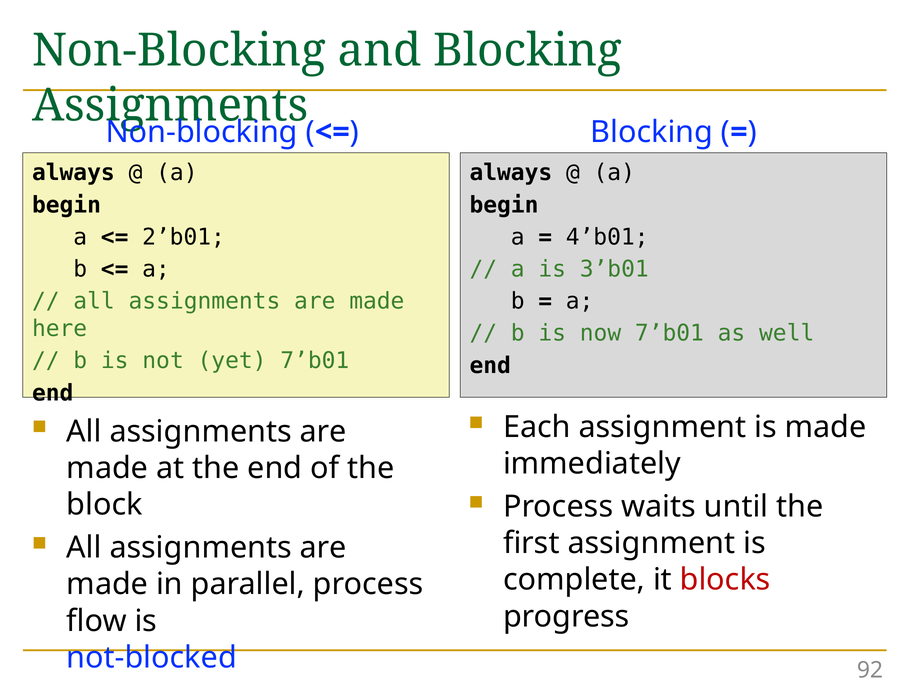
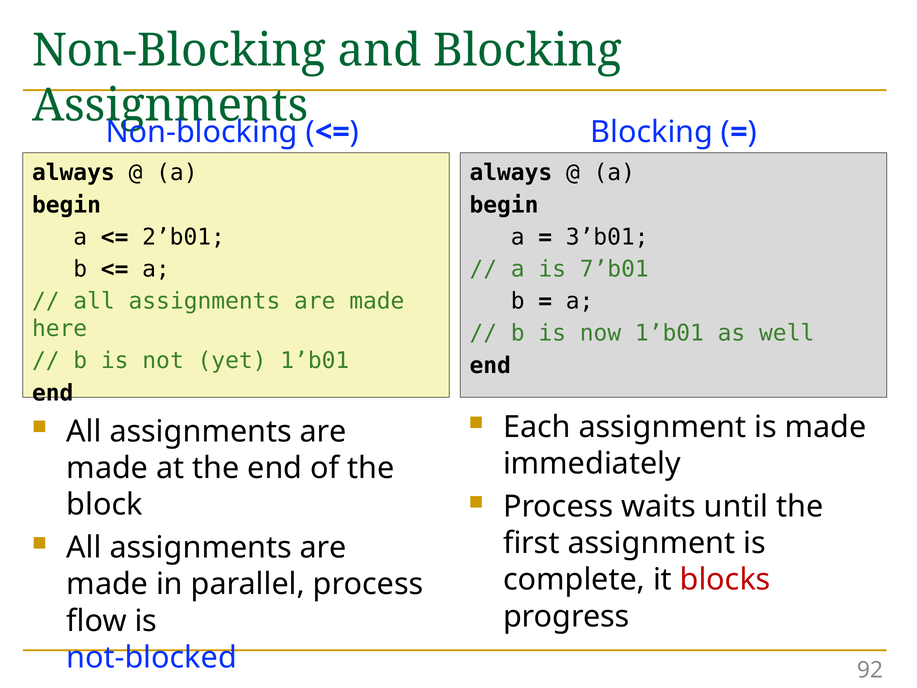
4’b01: 4’b01 -> 3’b01
3’b01: 3’b01 -> 7’b01
now 7’b01: 7’b01 -> 1’b01
yet 7’b01: 7’b01 -> 1’b01
